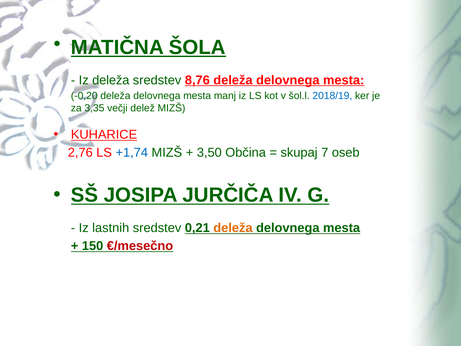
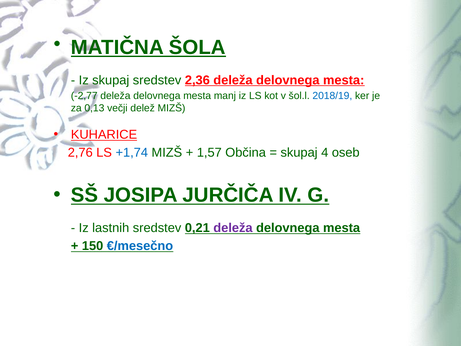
Iz deleža: deleža -> skupaj
8,76: 8,76 -> 2,36
-0,20: -0,20 -> -2,77
3,35: 3,35 -> 0,13
3,50: 3,50 -> 1,57
7: 7 -> 4
deleža at (233, 228) colour: orange -> purple
€/mesečno colour: red -> blue
